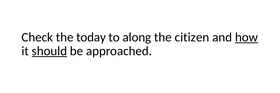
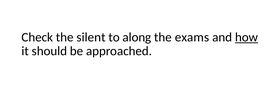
today: today -> silent
citizen: citizen -> exams
should underline: present -> none
